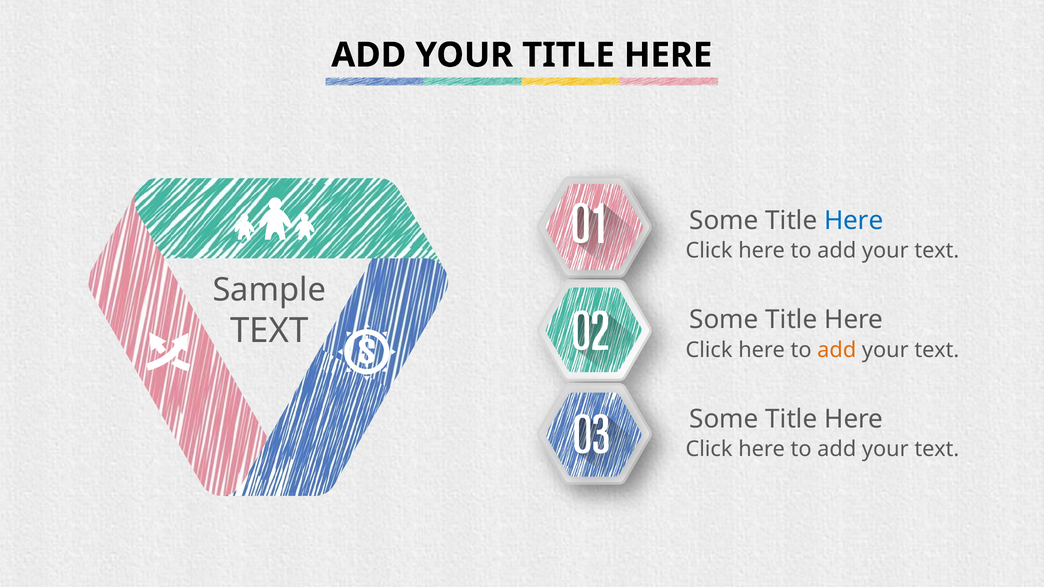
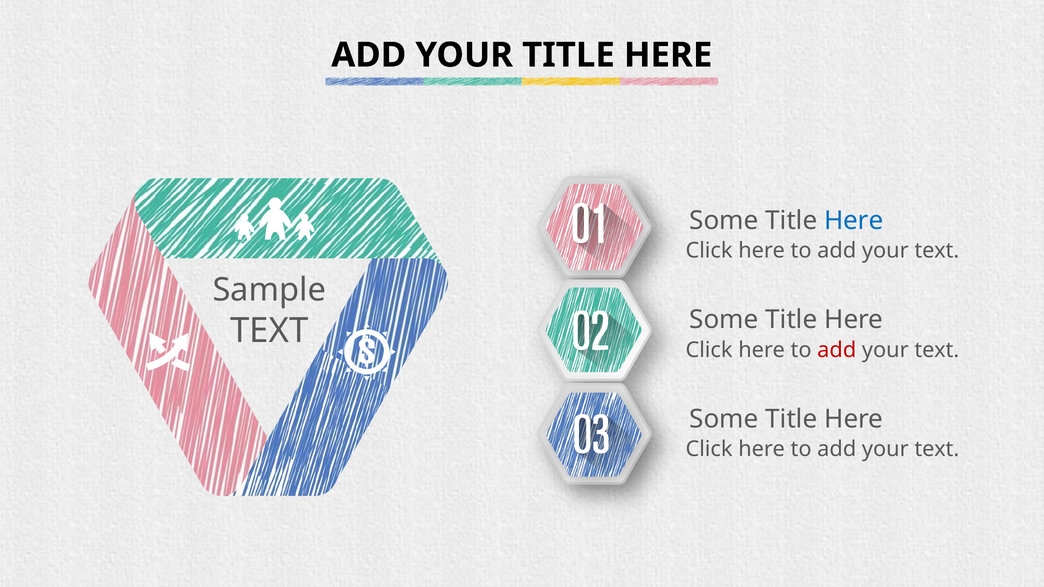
add at (837, 350) colour: orange -> red
